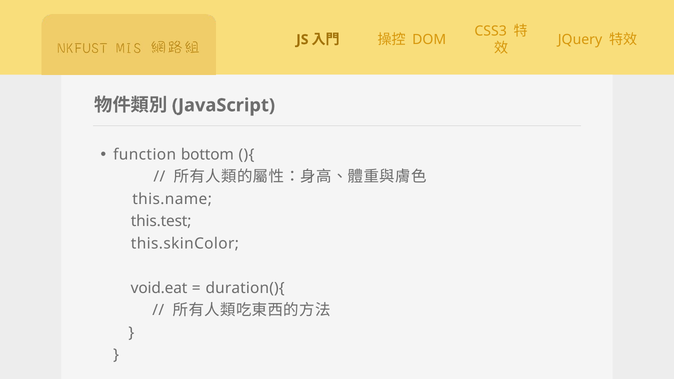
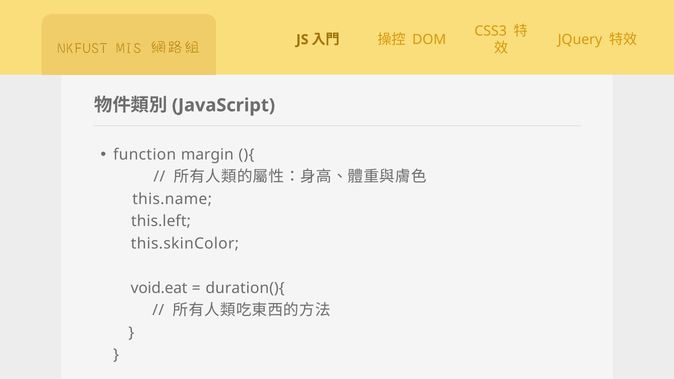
bottom: bottom -> margin
this.test: this.test -> this.left
